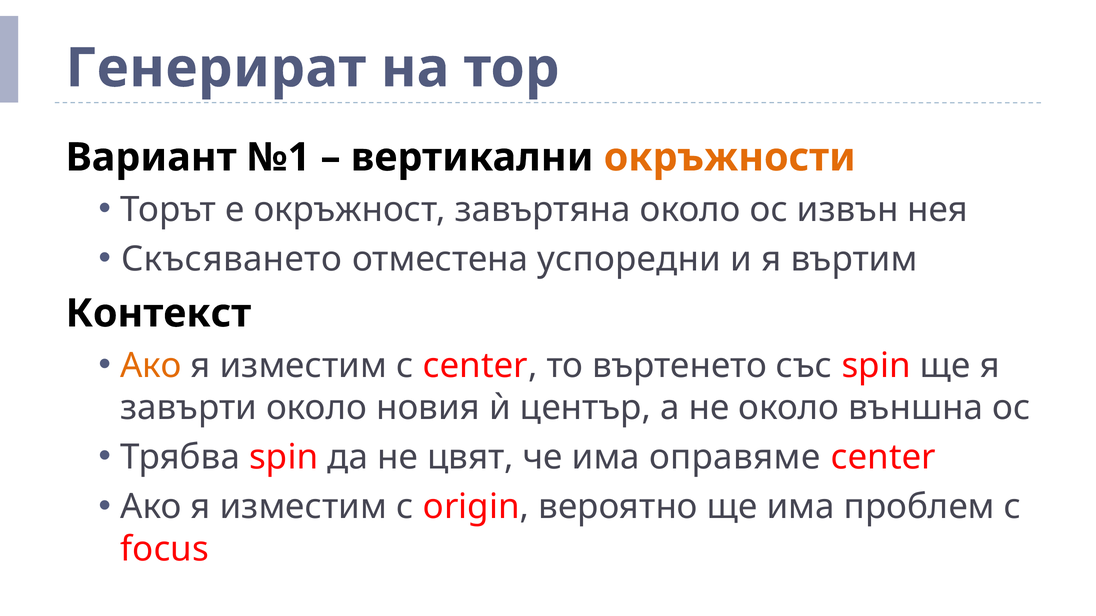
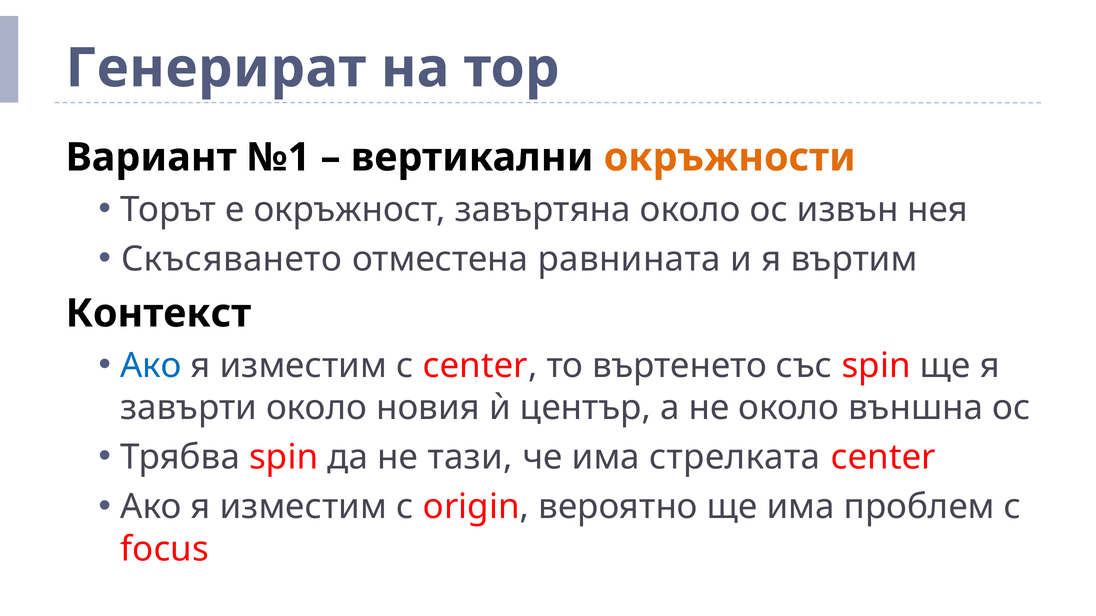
успоредни: успоредни -> равнината
Ако at (151, 366) colour: orange -> blue
цвят: цвят -> тази
оправяме: оправяме -> стрелката
